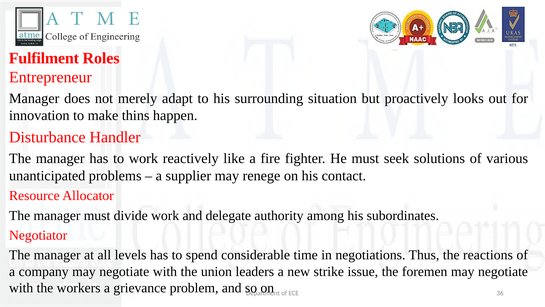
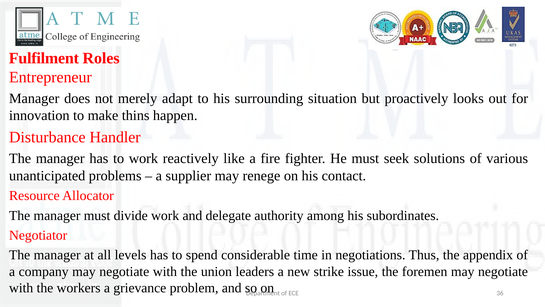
reactions: reactions -> appendix
